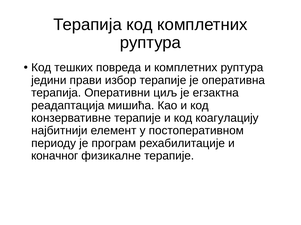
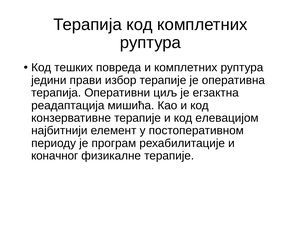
коагулацију: коагулацију -> елевацијом
